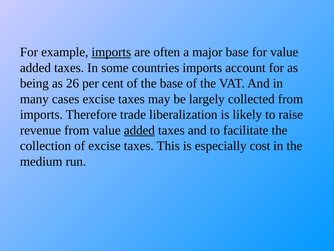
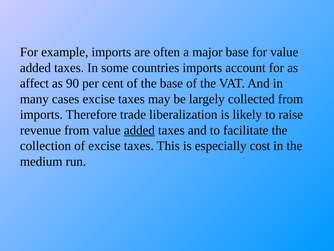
imports at (111, 52) underline: present -> none
being: being -> affect
26: 26 -> 90
